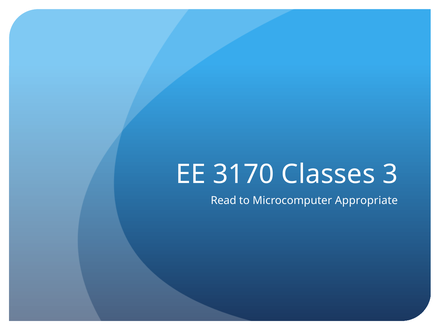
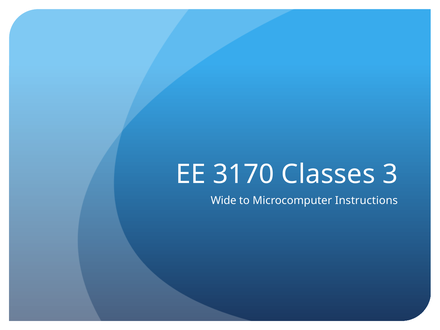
Read: Read -> Wide
Appropriate: Appropriate -> Instructions
